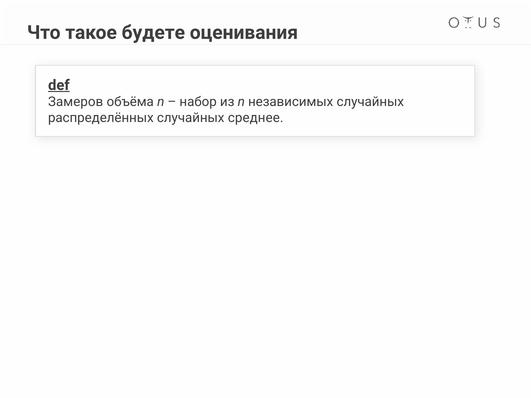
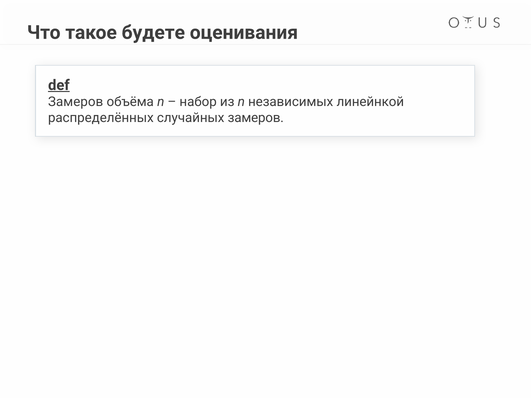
независимых случайных: случайных -> линейнкой
случайных среднее: среднее -> замеров
